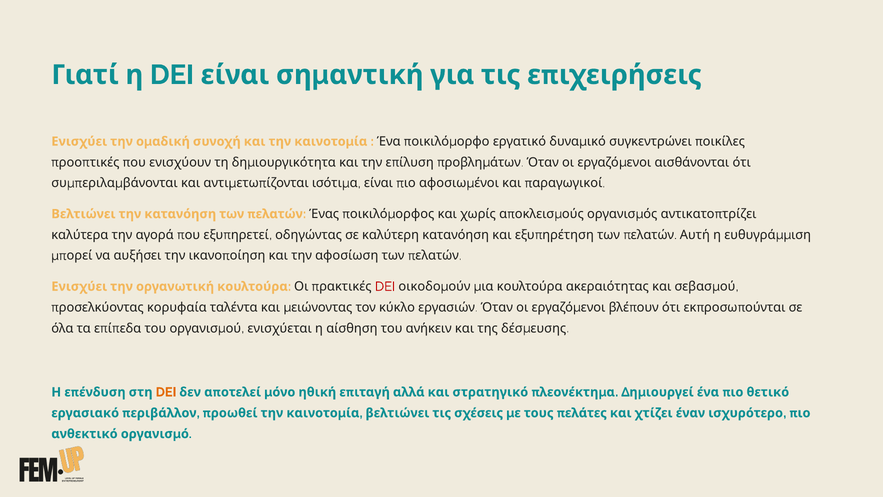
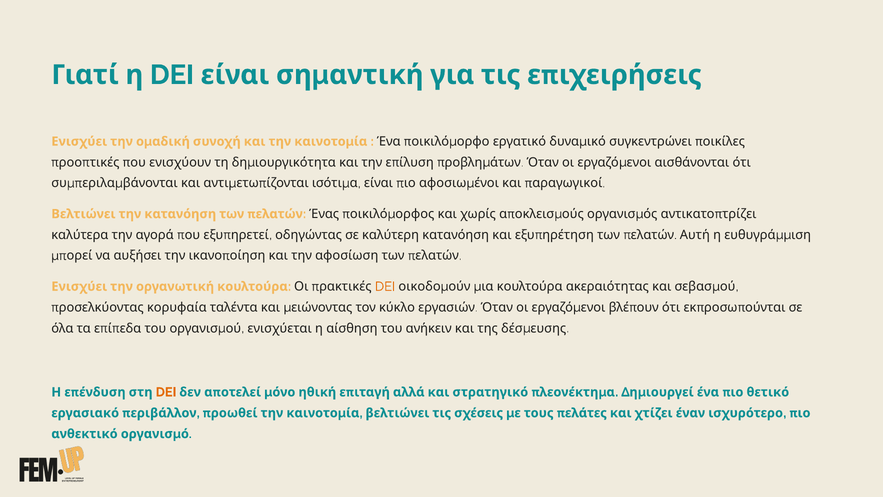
DEI at (385, 286) colour: red -> orange
